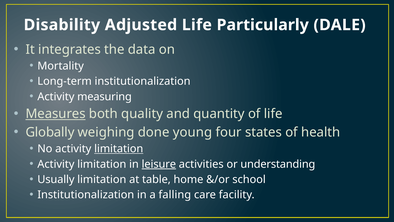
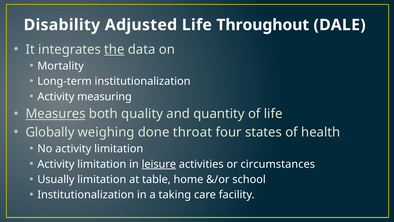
Particularly: Particularly -> Throughout
the underline: none -> present
young: young -> throat
limitation at (119, 149) underline: present -> none
understanding: understanding -> circumstances
falling: falling -> taking
